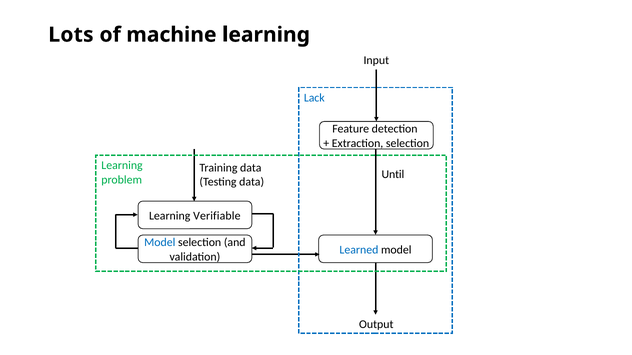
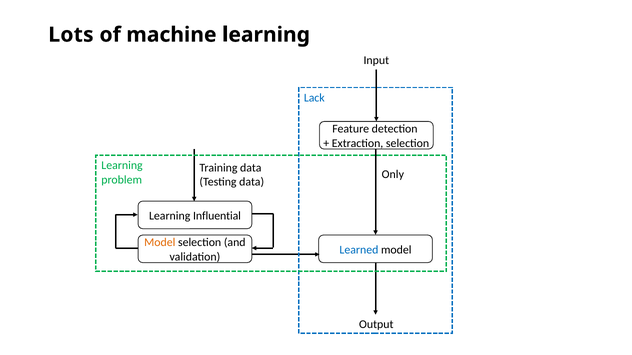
Until: Until -> Only
Verifiable: Verifiable -> Influential
Model at (160, 243) colour: blue -> orange
